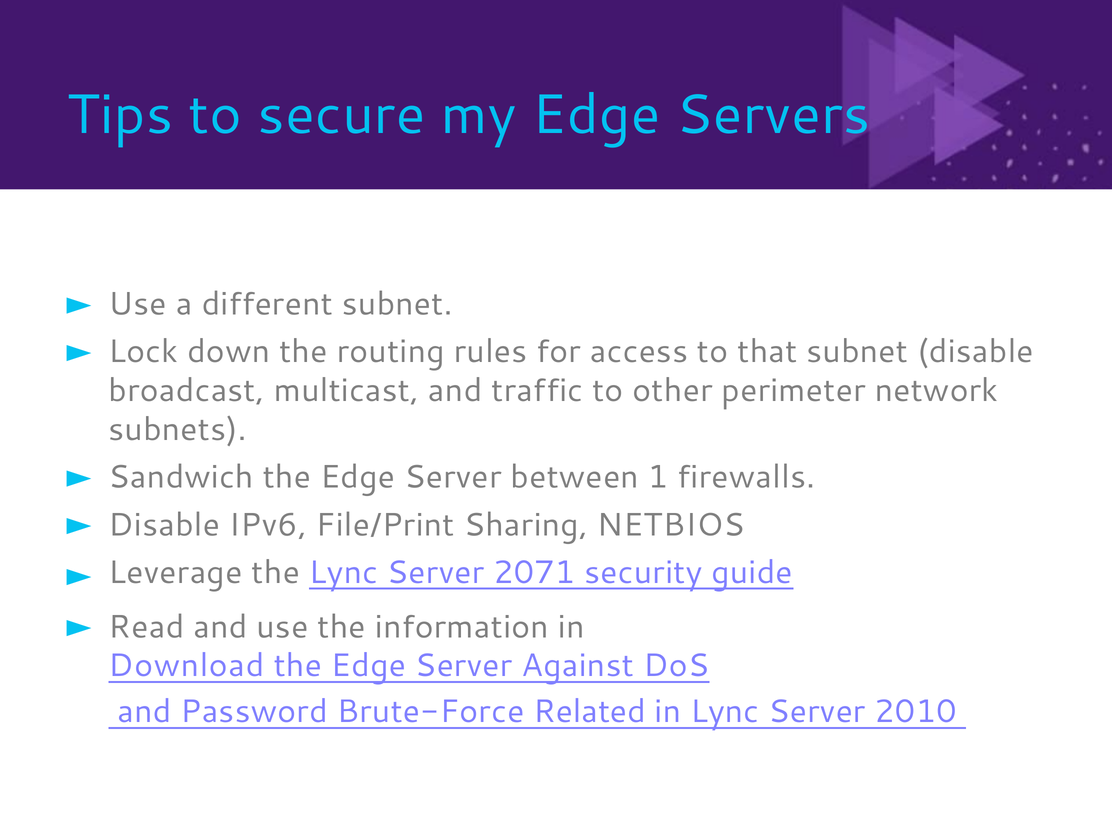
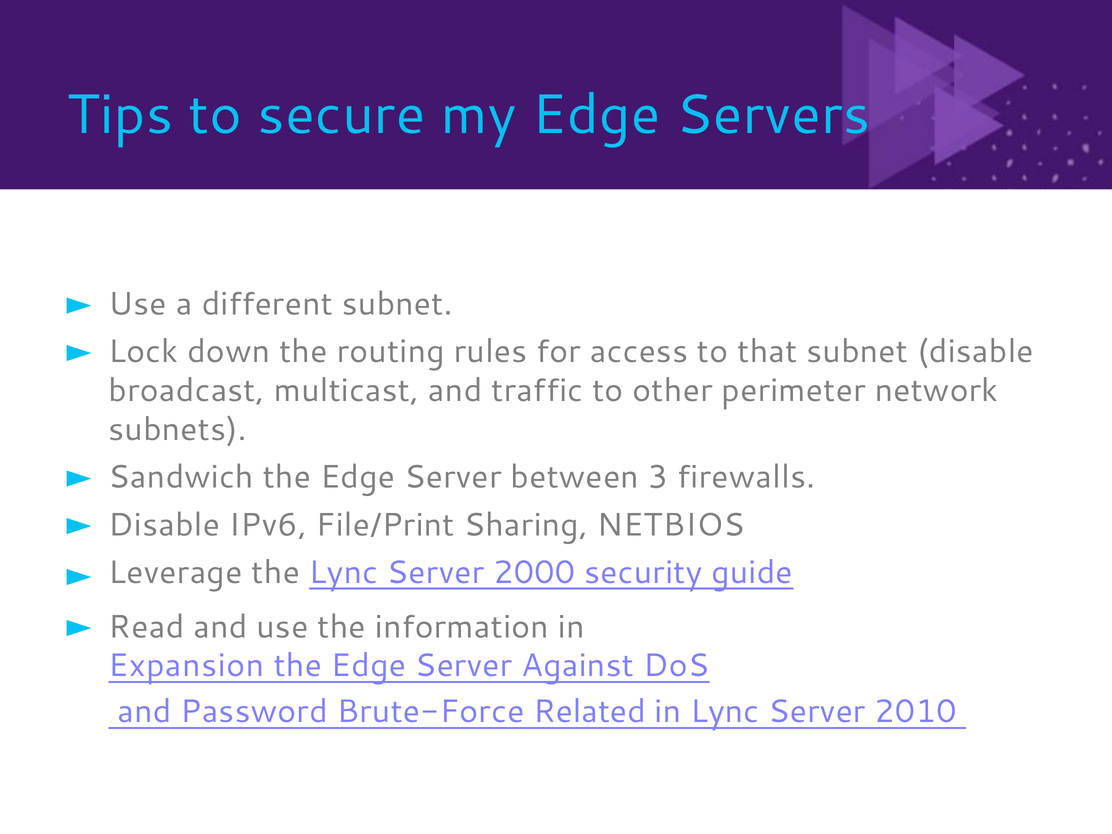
1: 1 -> 3
2071: 2071 -> 2000
Download: Download -> Expansion
